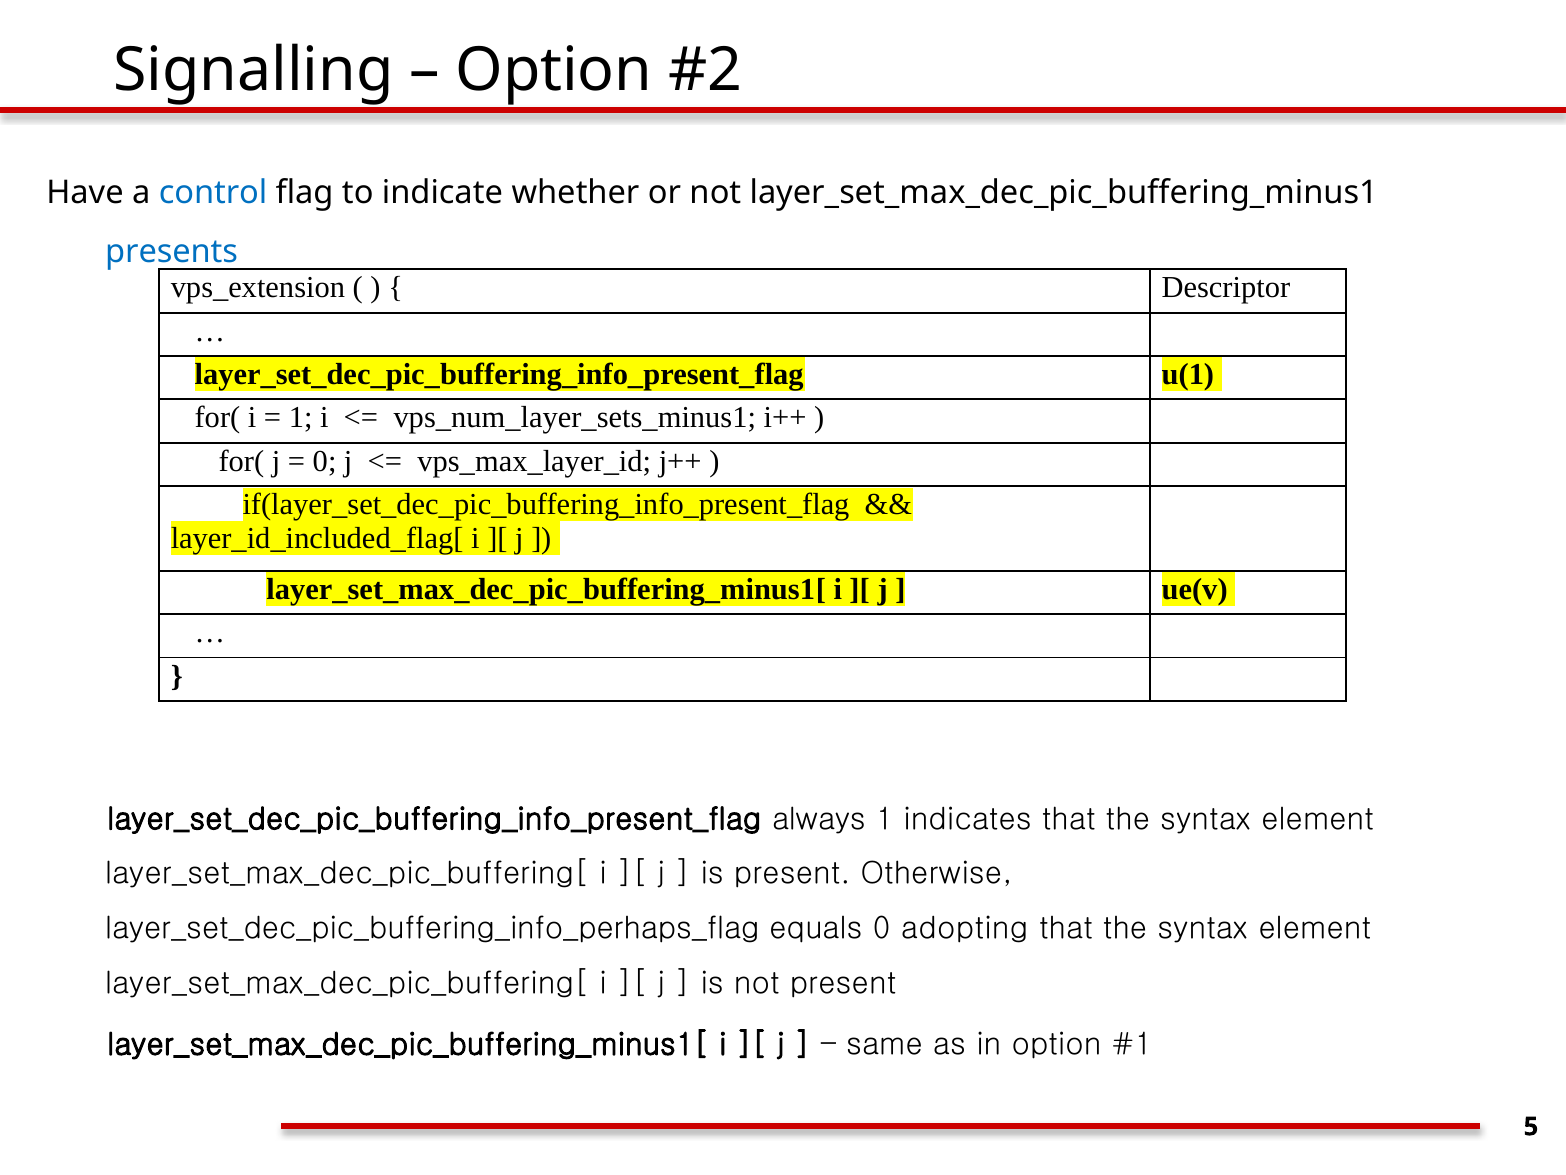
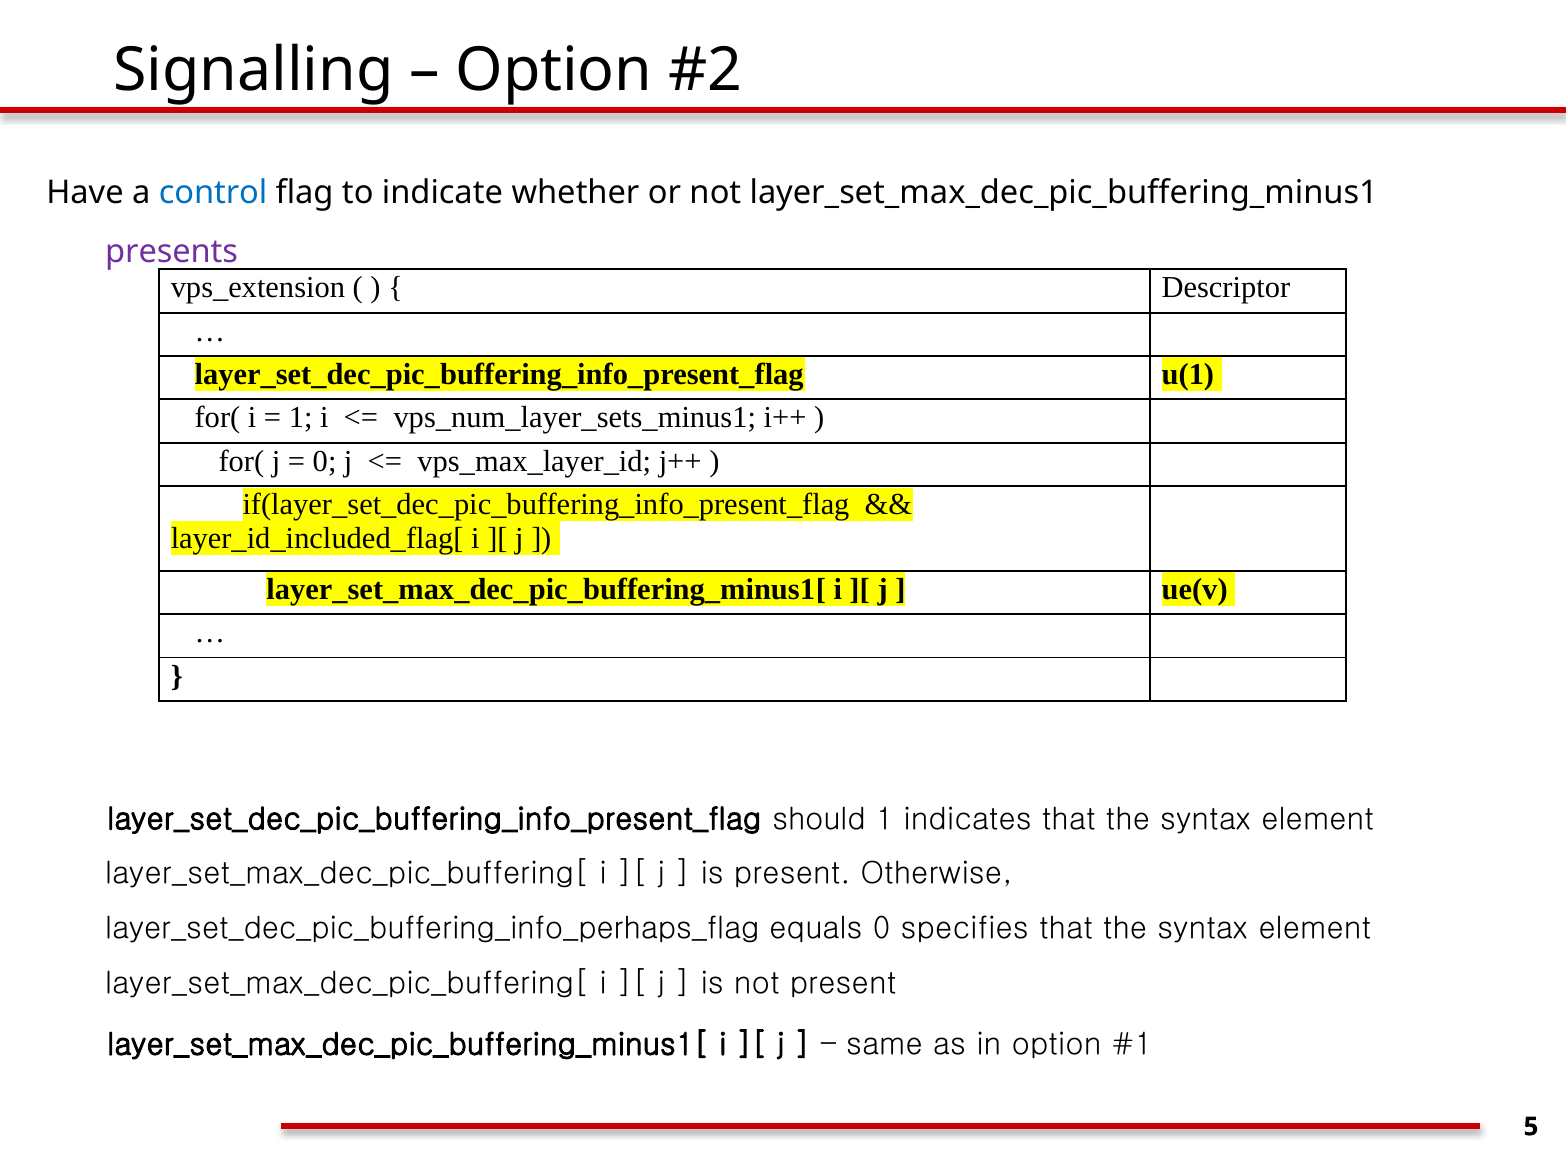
presents colour: blue -> purple
always: always -> should
adopting: adopting -> specifies
